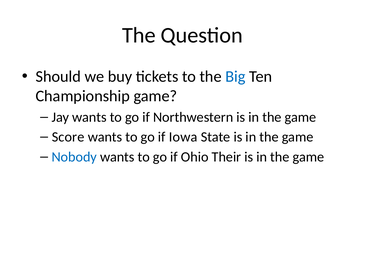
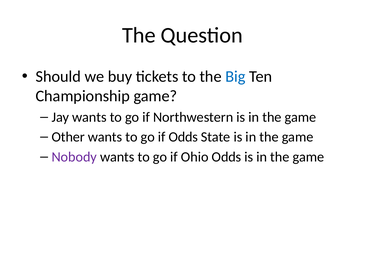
Score: Score -> Other
if Iowa: Iowa -> Odds
Nobody colour: blue -> purple
Ohio Their: Their -> Odds
